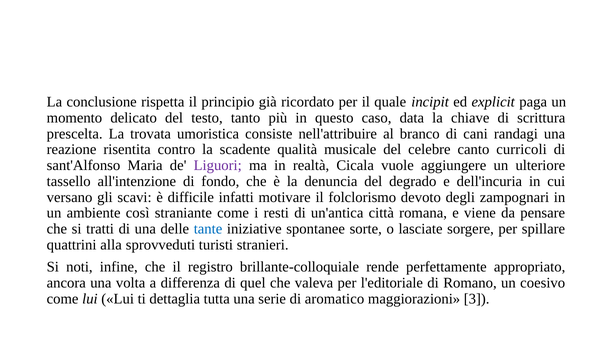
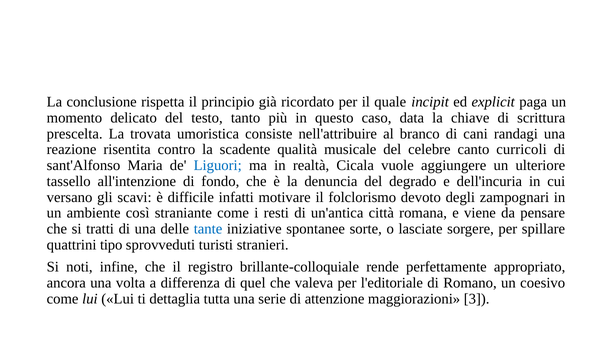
Liguori colour: purple -> blue
alla: alla -> tipo
aromatico: aromatico -> attenzione
